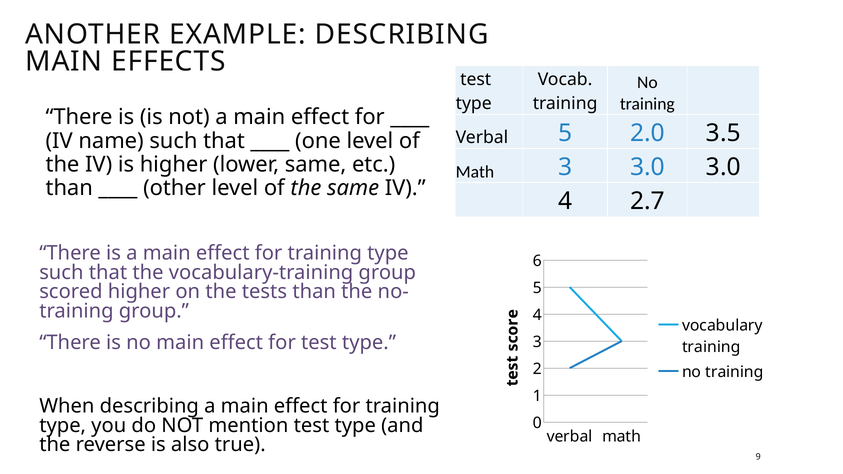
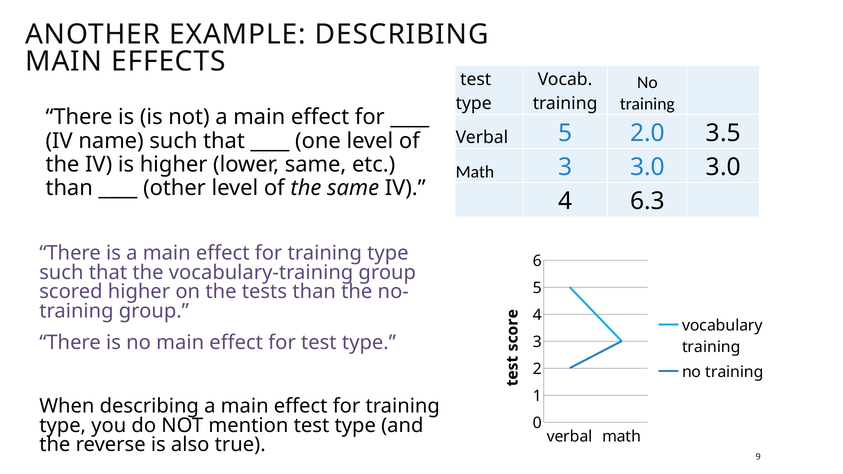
2.7: 2.7 -> 6.3
